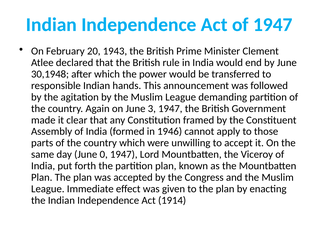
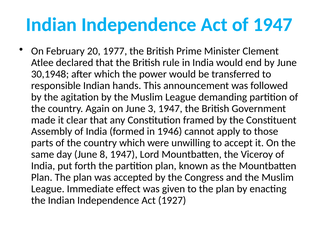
1943: 1943 -> 1977
0: 0 -> 8
1914: 1914 -> 1927
